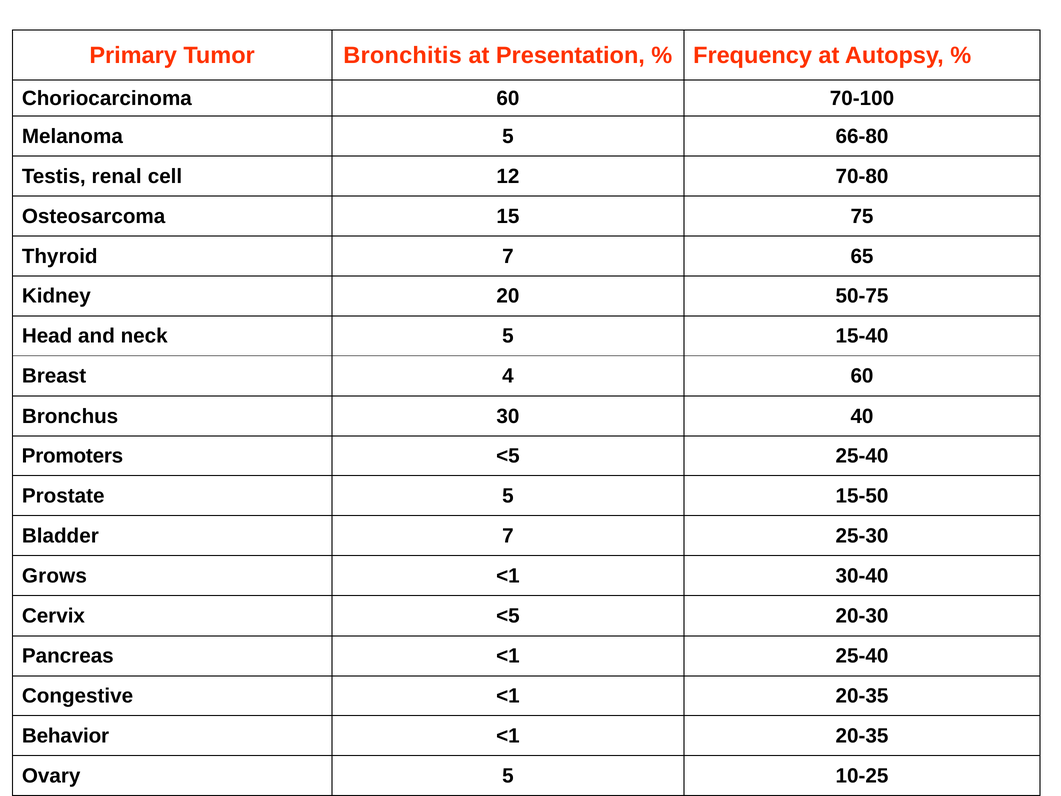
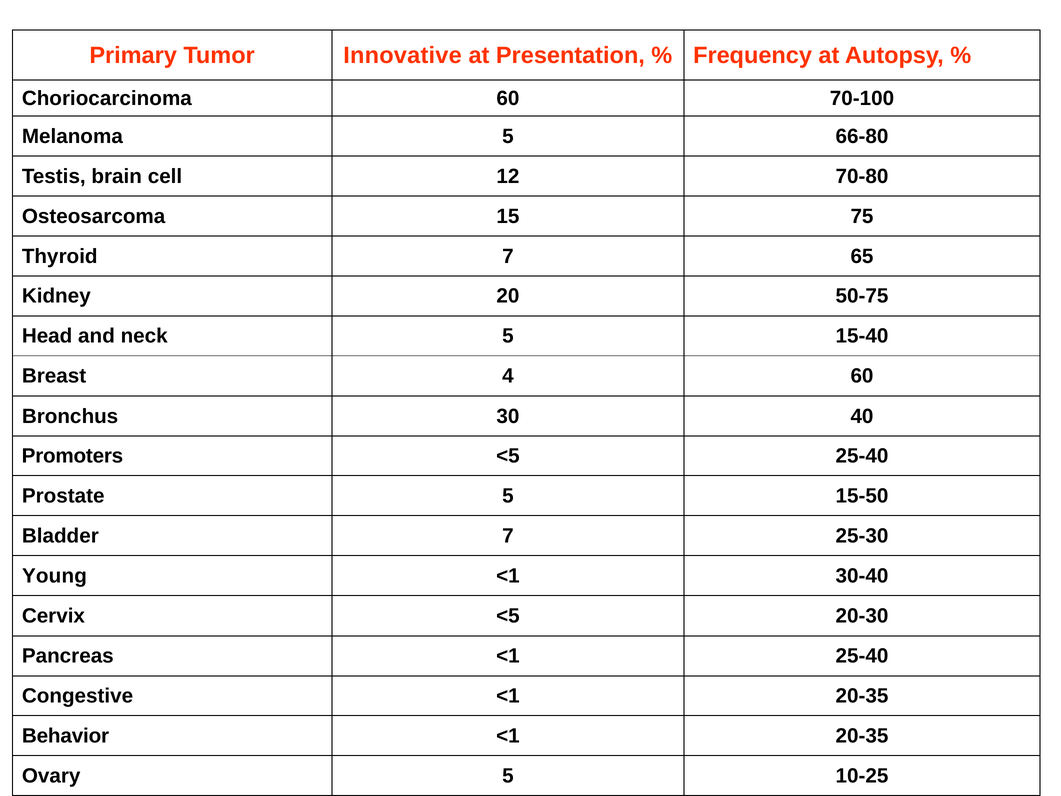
Bronchitis: Bronchitis -> Innovative
renal: renal -> brain
Grows: Grows -> Young
